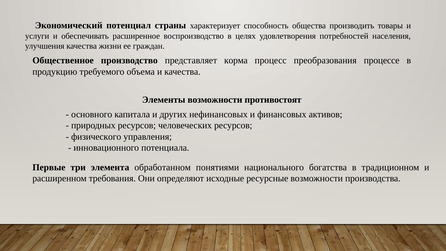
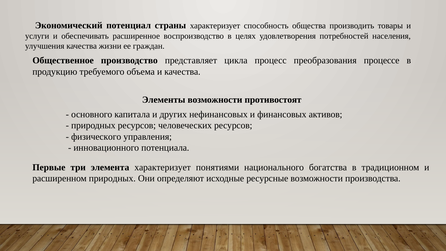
корма: корма -> цикла
элемента обработанном: обработанном -> характеризует
расширенном требования: требования -> природных
